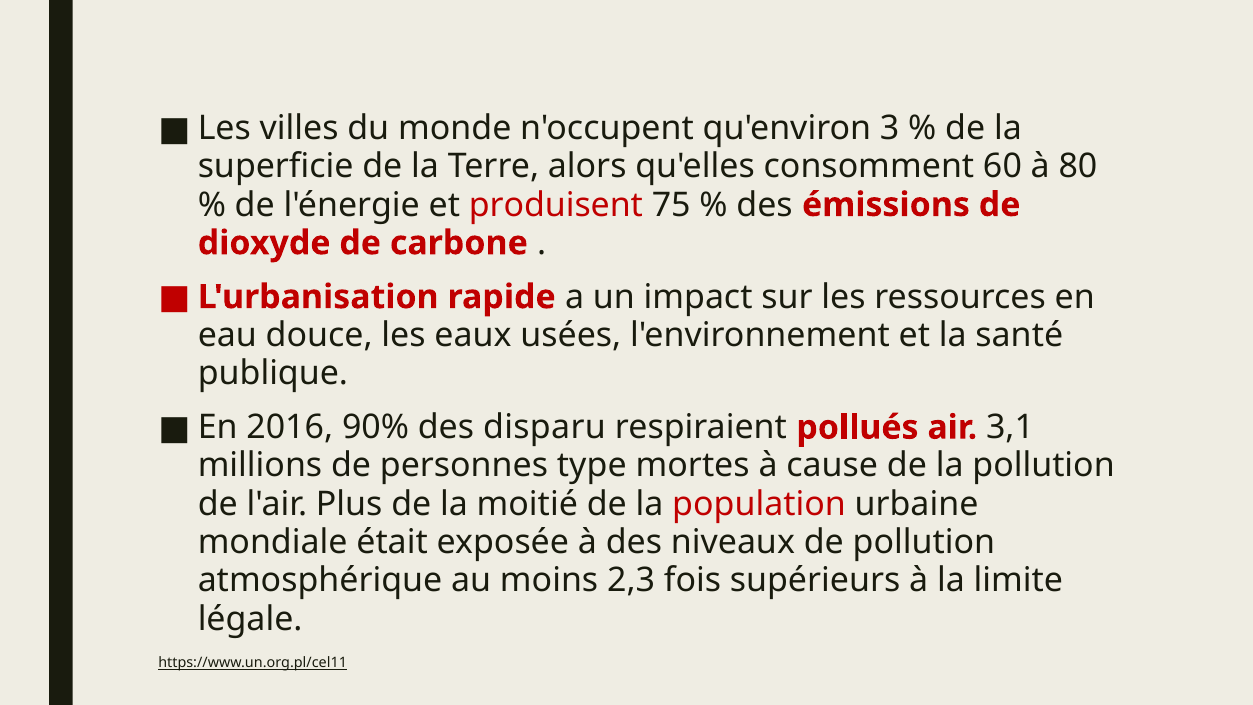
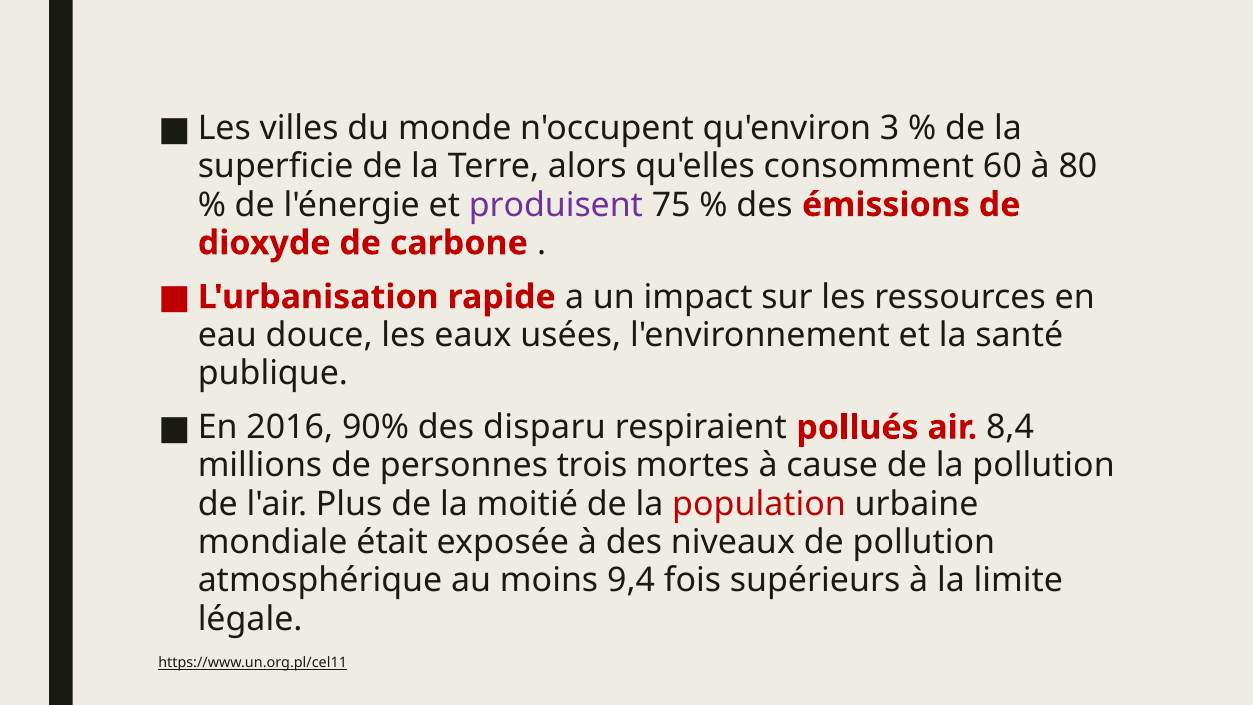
produisent colour: red -> purple
3,1: 3,1 -> 8,4
type: type -> trois
2,3: 2,3 -> 9,4
